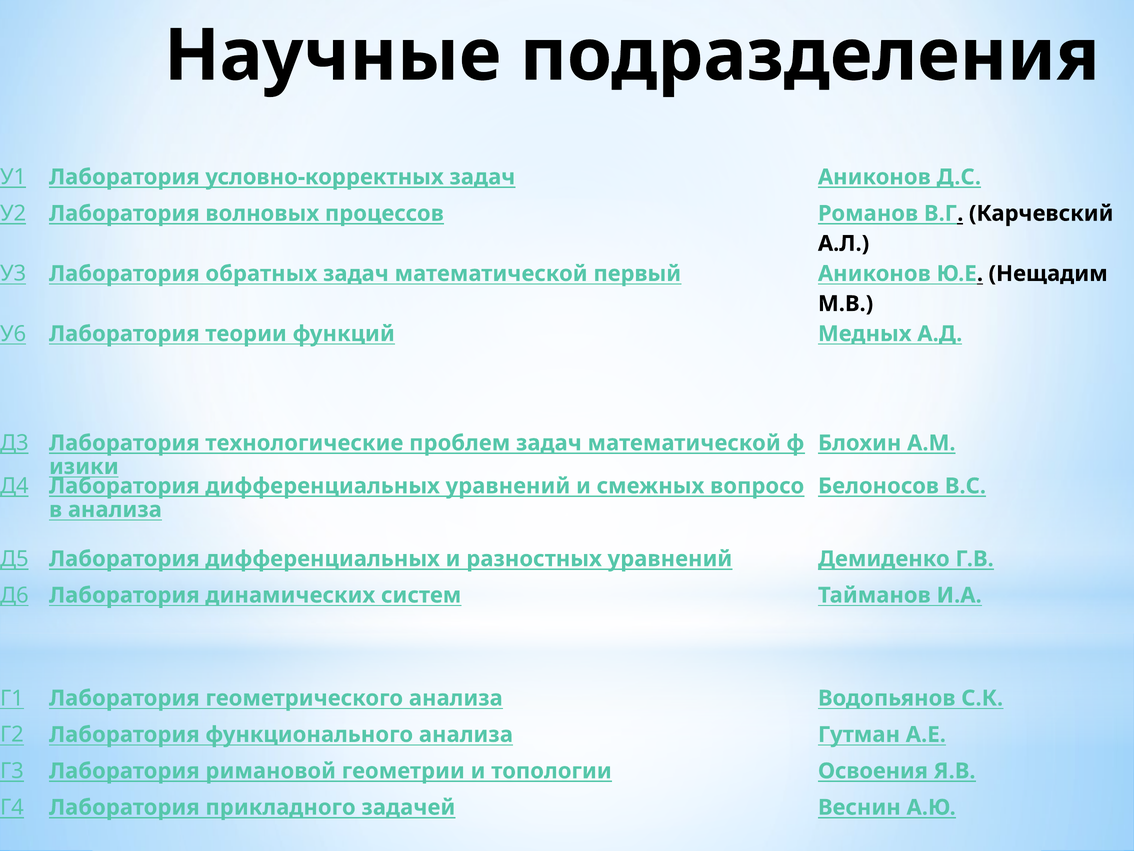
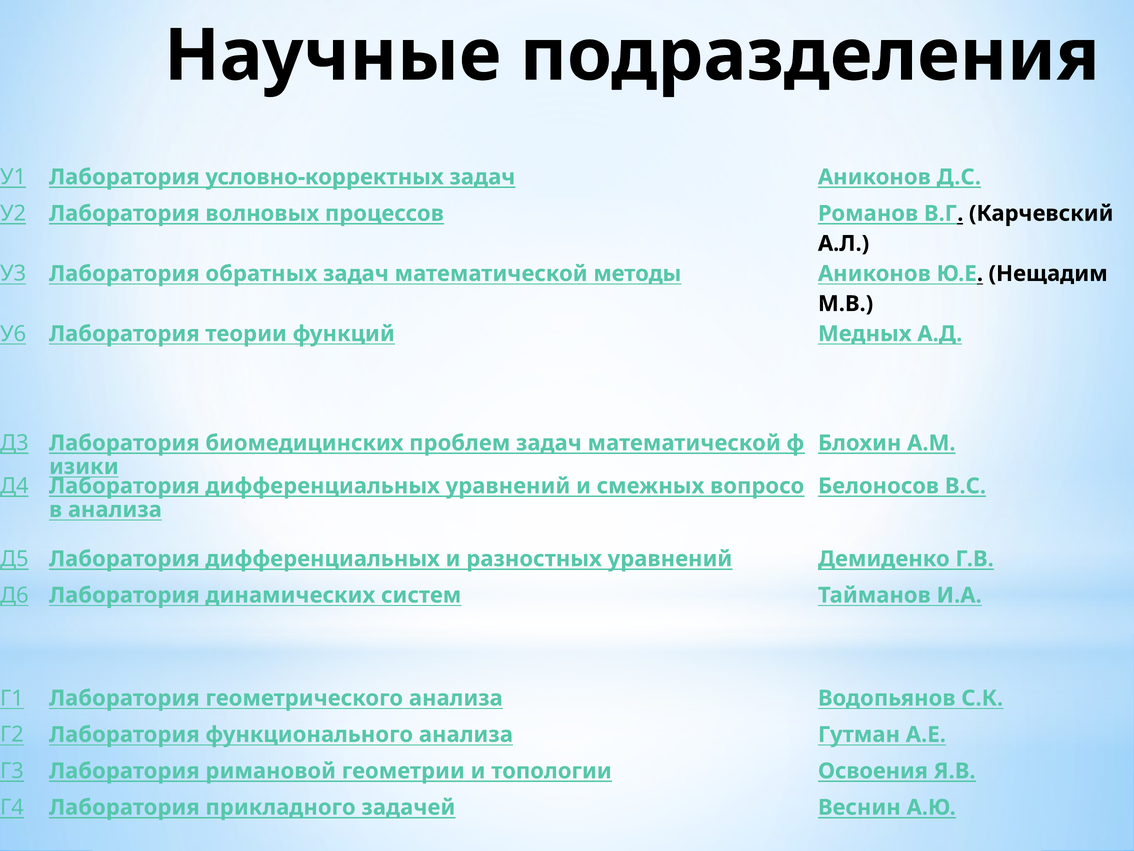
первый: первый -> методы
технологические: технологические -> биомедицинских
